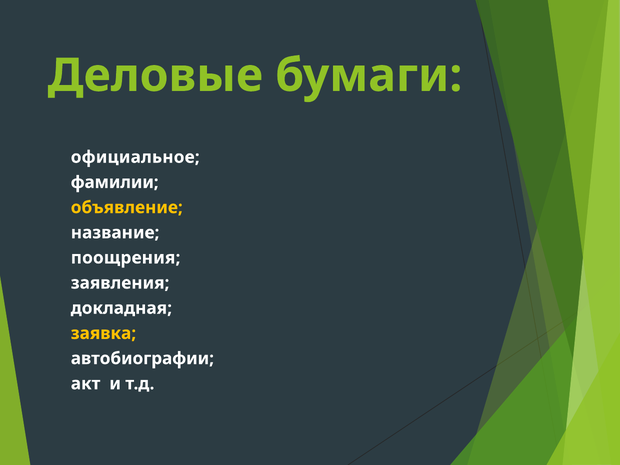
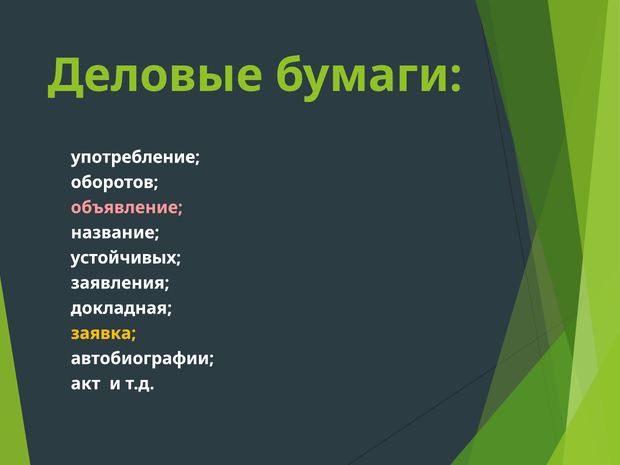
официальное: официальное -> употребление
фамилии: фамилии -> оборотов
объявление colour: yellow -> pink
поощрения: поощрения -> устойчивых
